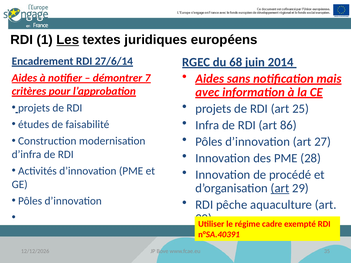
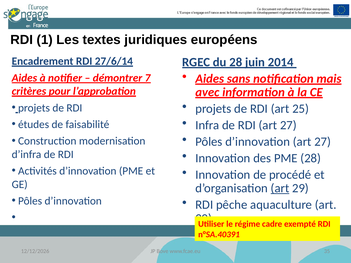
Les underline: present -> none
du 68: 68 -> 28
RDI art 86: 86 -> 27
